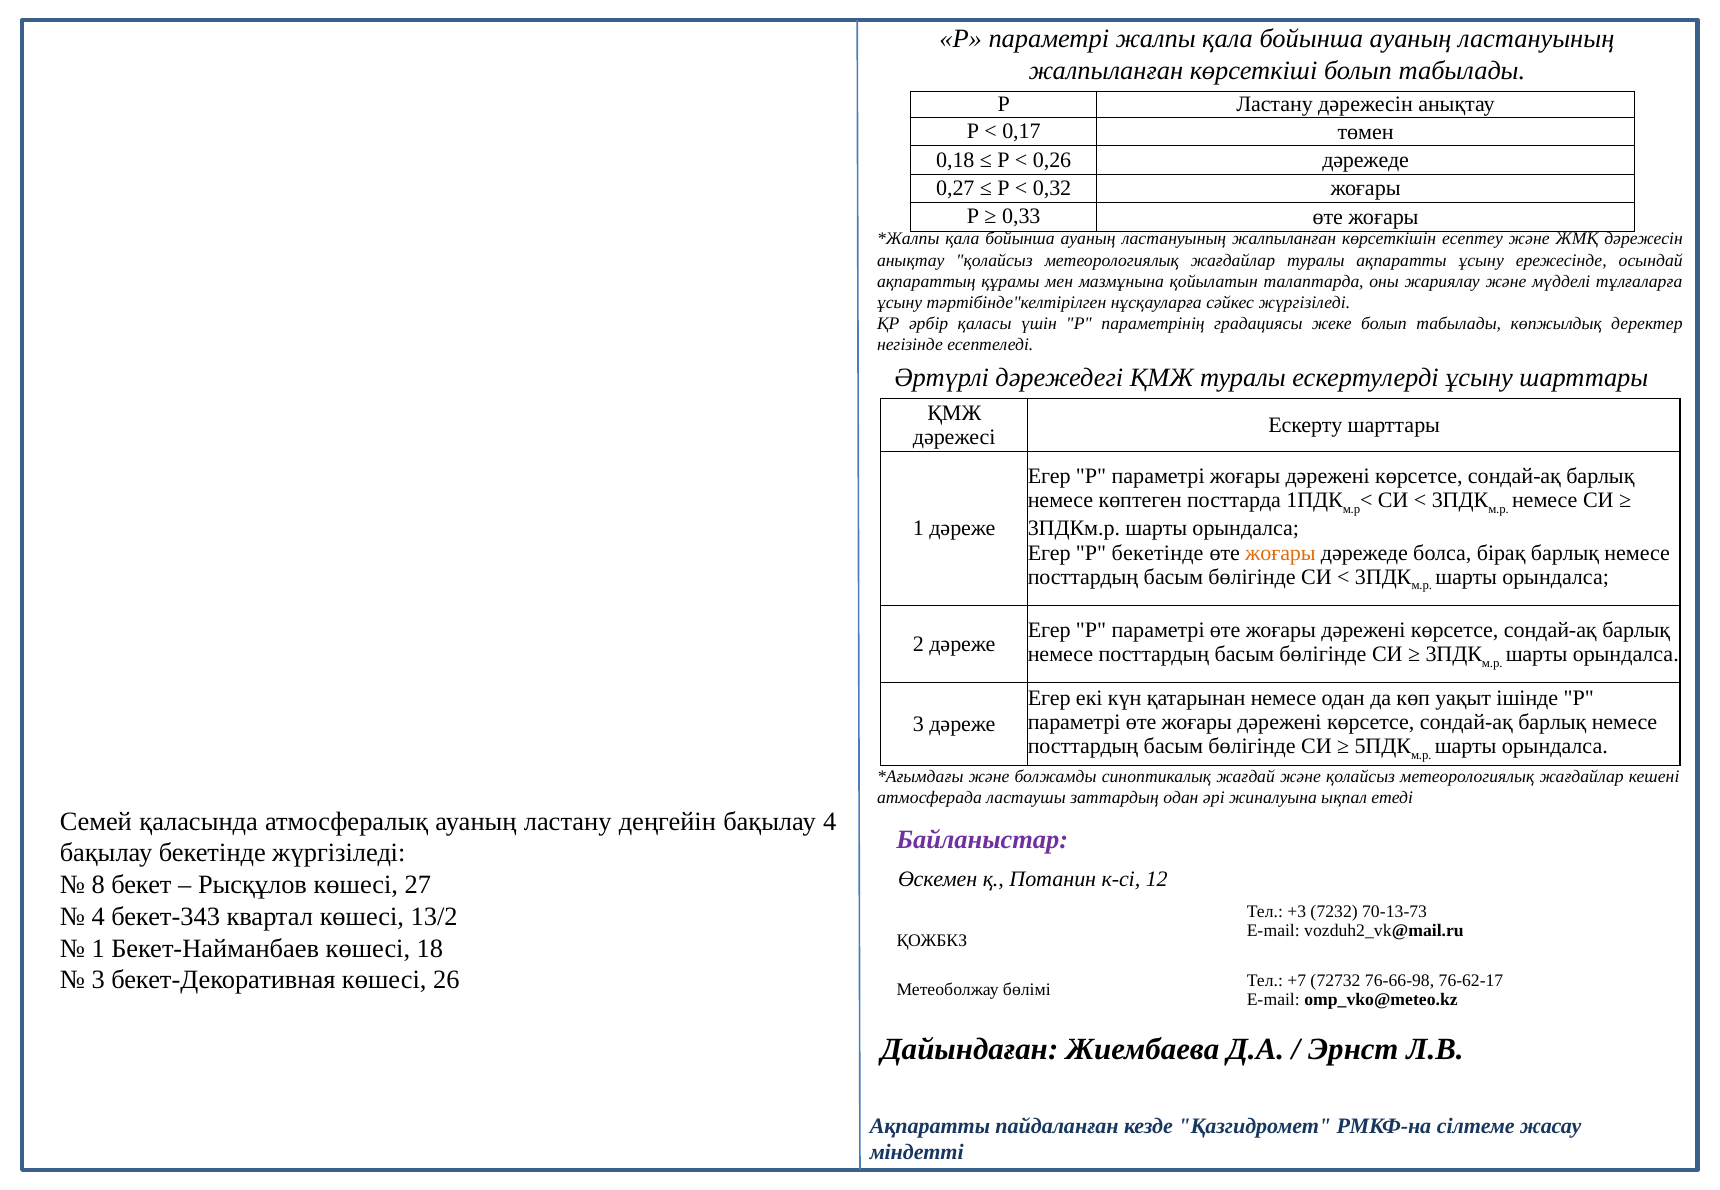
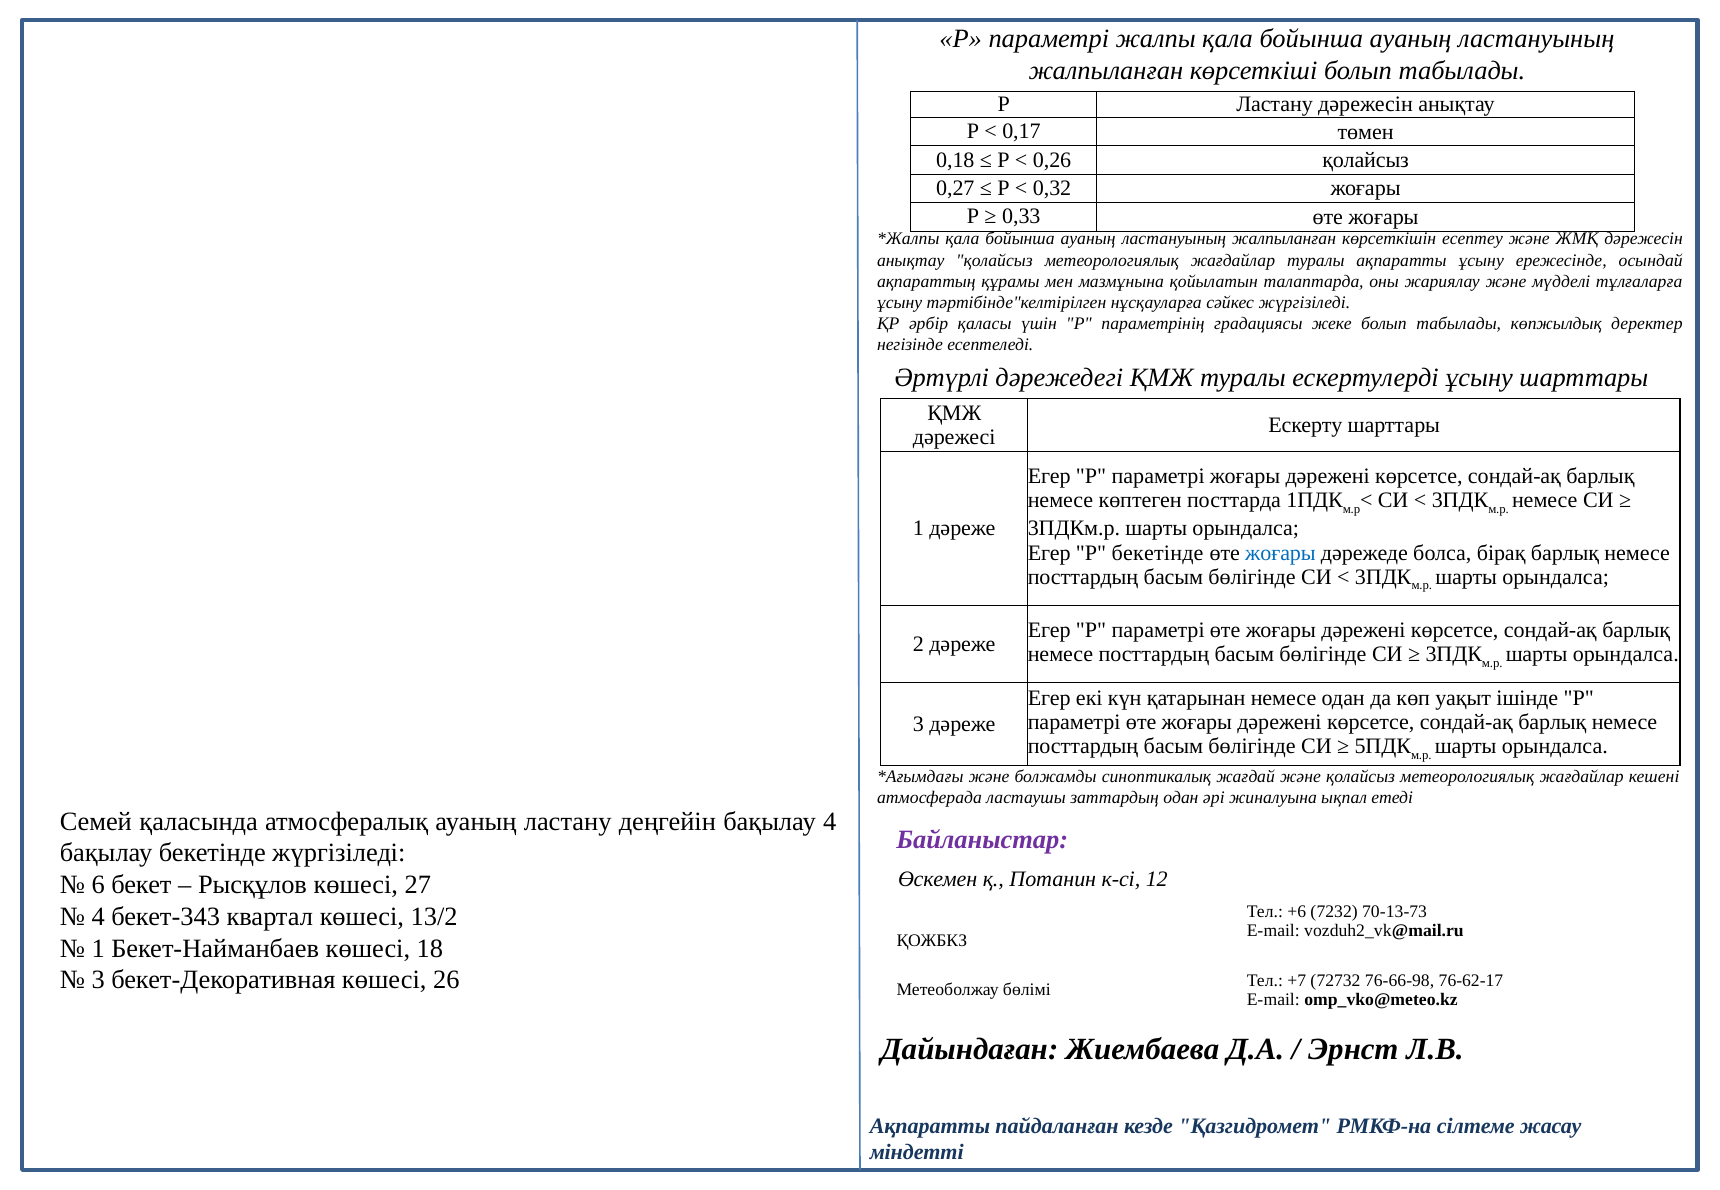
0,26 дәрежеде: дәрежеде -> қолайсыз
жоғары at (1280, 553) colour: orange -> blue
8: 8 -> 6
+3: +3 -> +6
